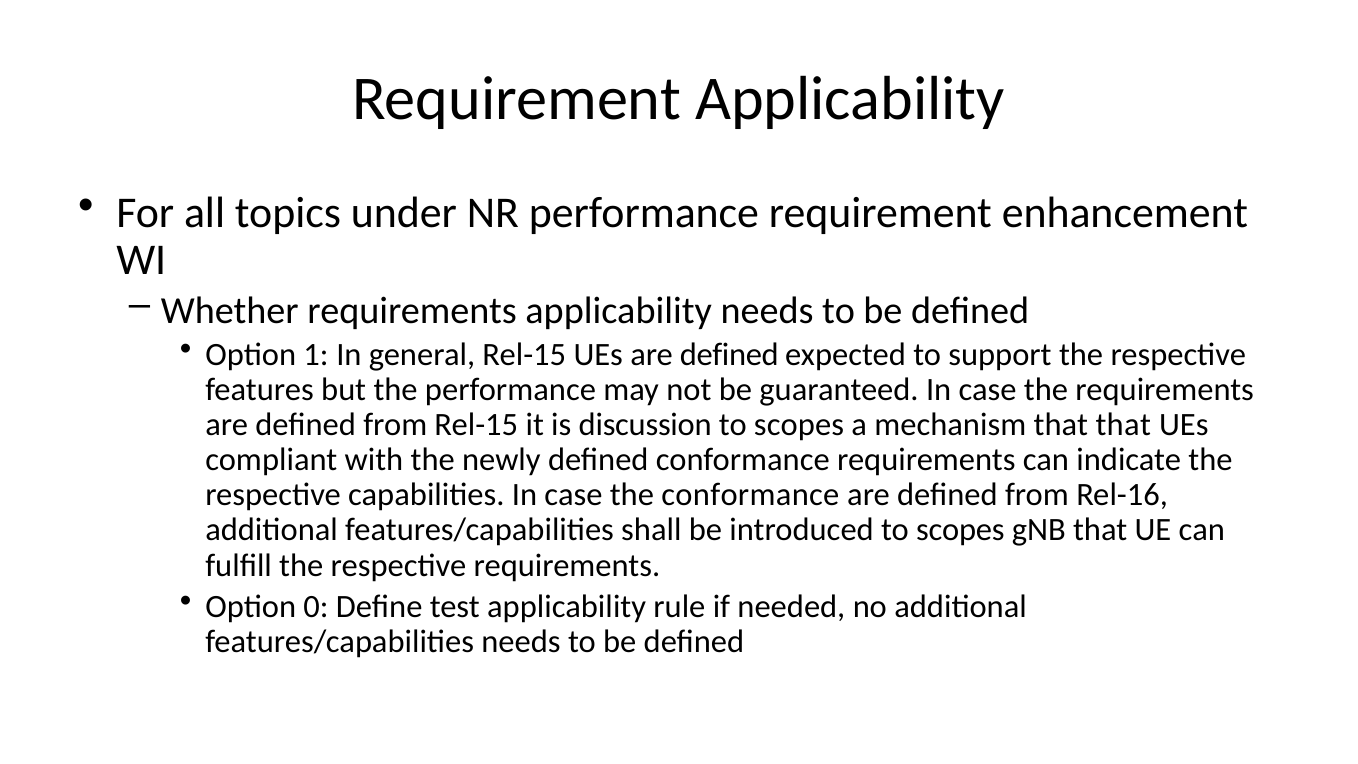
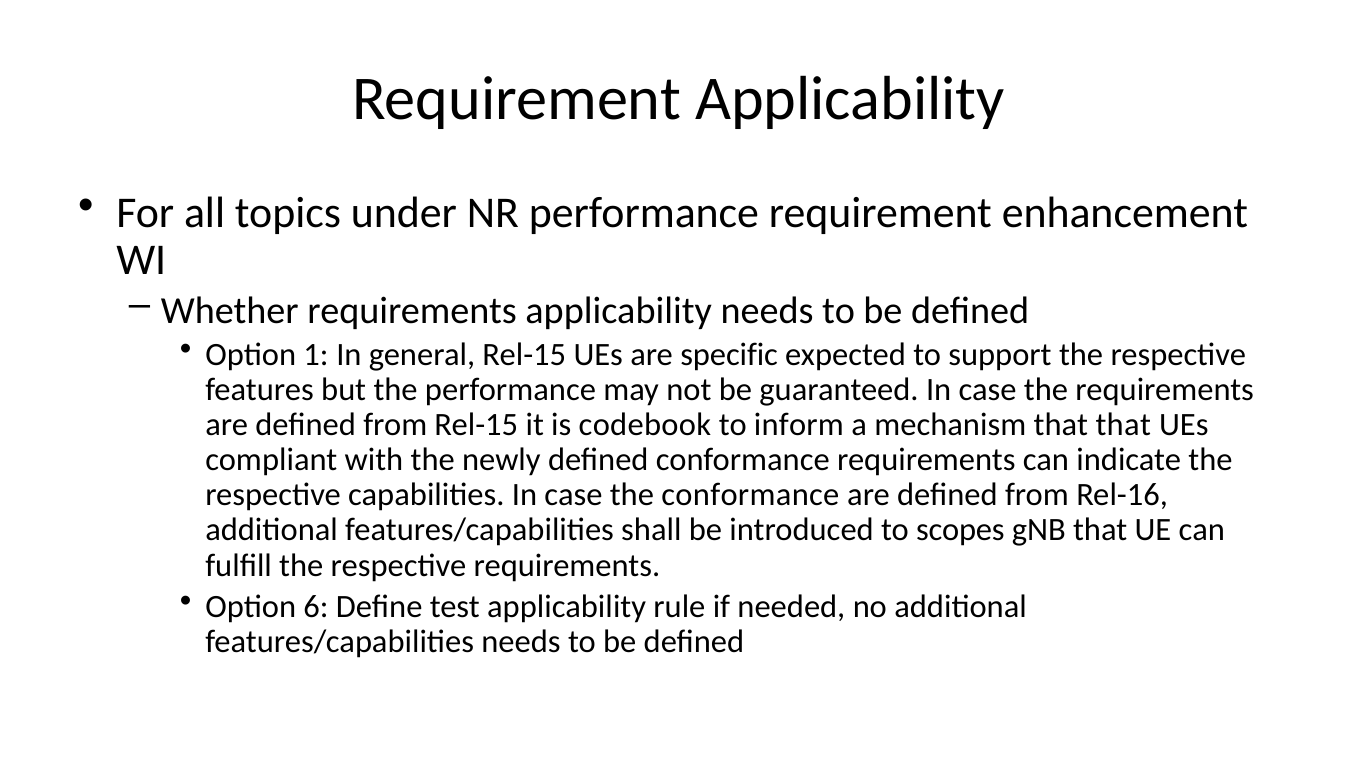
UEs are defined: defined -> specific
discussion: discussion -> codebook
scopes at (799, 425): scopes -> inform
0: 0 -> 6
